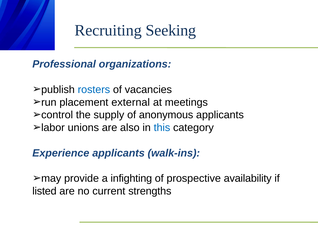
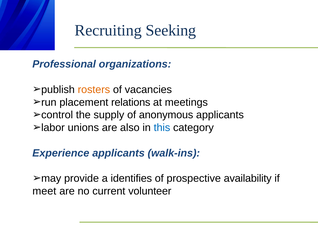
rosters colour: blue -> orange
external: external -> relations
infighting: infighting -> identifies
listed: listed -> meet
strengths: strengths -> volunteer
